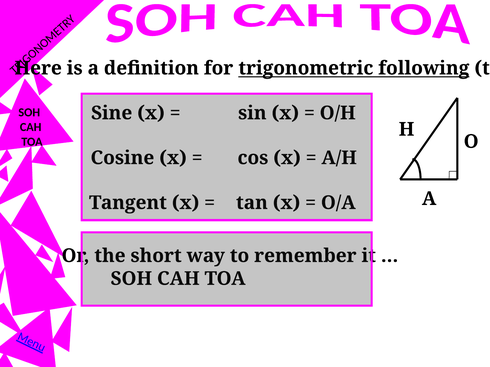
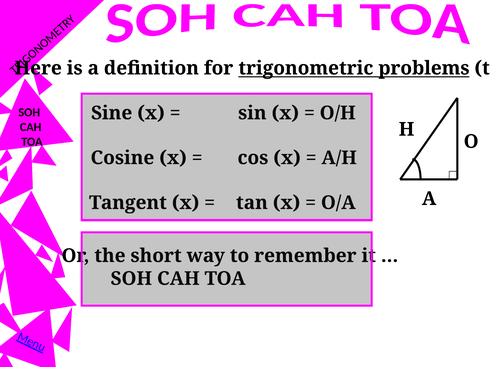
following: following -> problems
